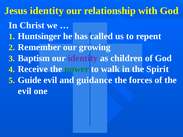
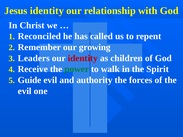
Huntsinger: Huntsinger -> Reconciled
Baptism: Baptism -> Leaders
identity at (83, 58) colour: purple -> red
guidance: guidance -> authority
